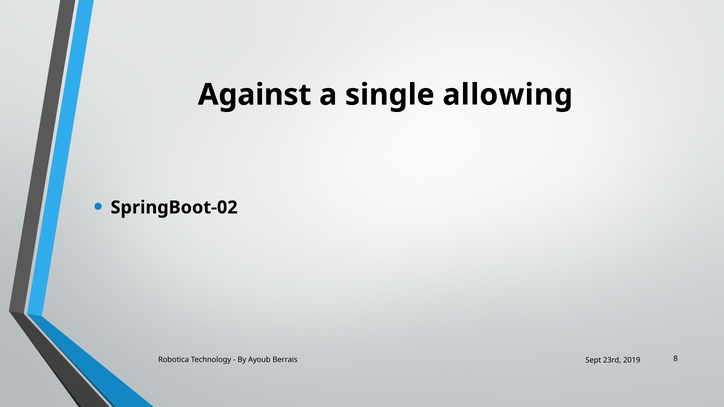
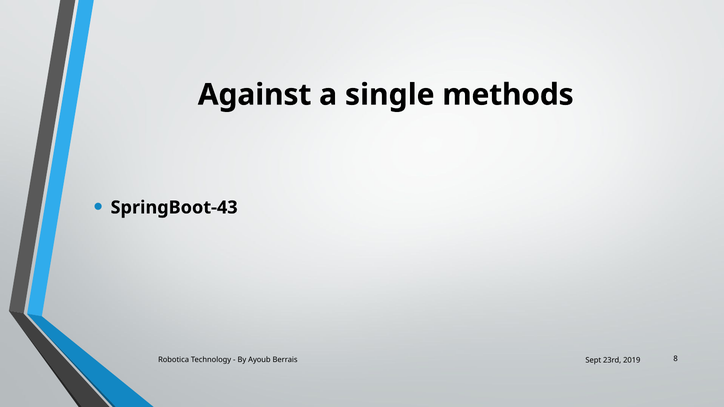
allowing: allowing -> methods
SpringBoot-02: SpringBoot-02 -> SpringBoot-43
